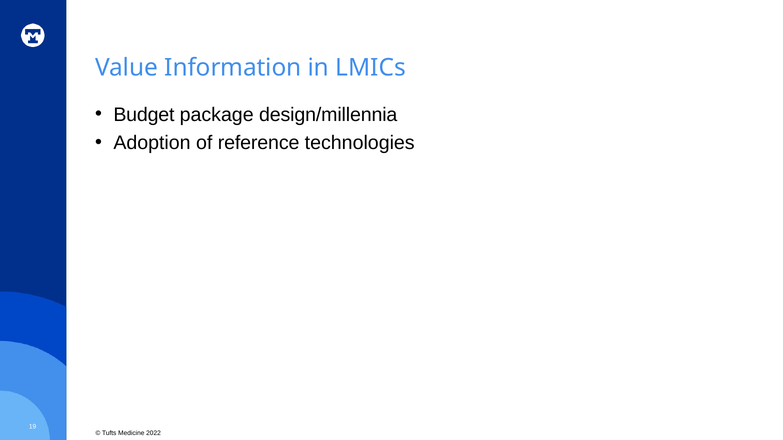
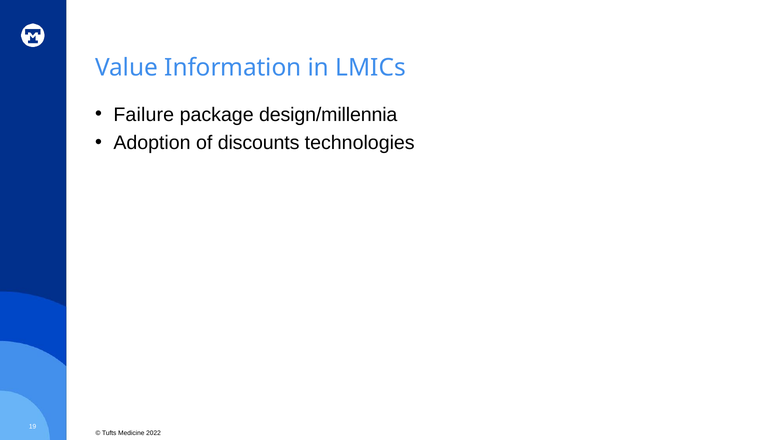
Budget: Budget -> Failure
reference: reference -> discounts
